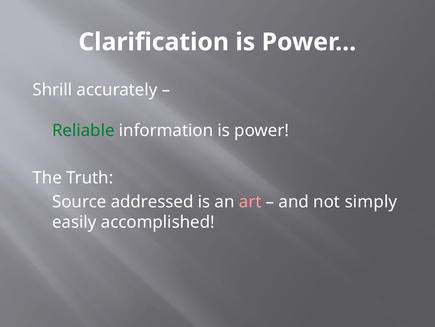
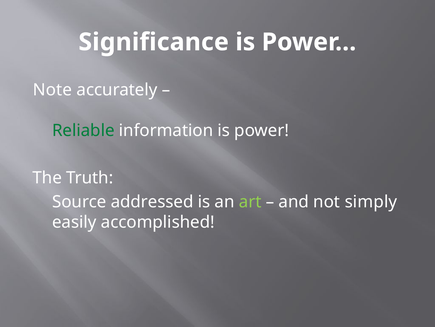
Clarification: Clarification -> Significance
Shrill: Shrill -> Note
art colour: pink -> light green
